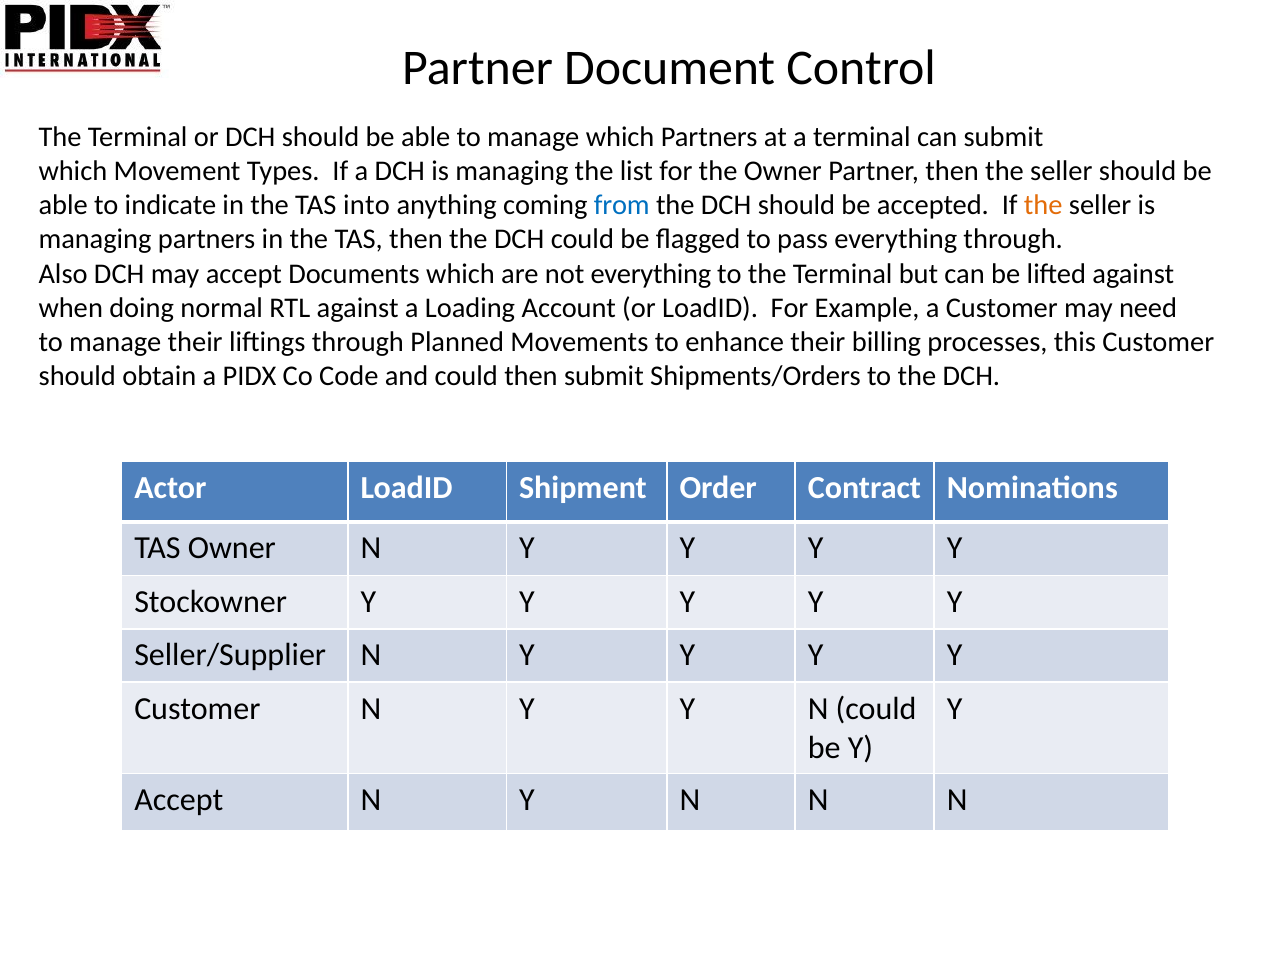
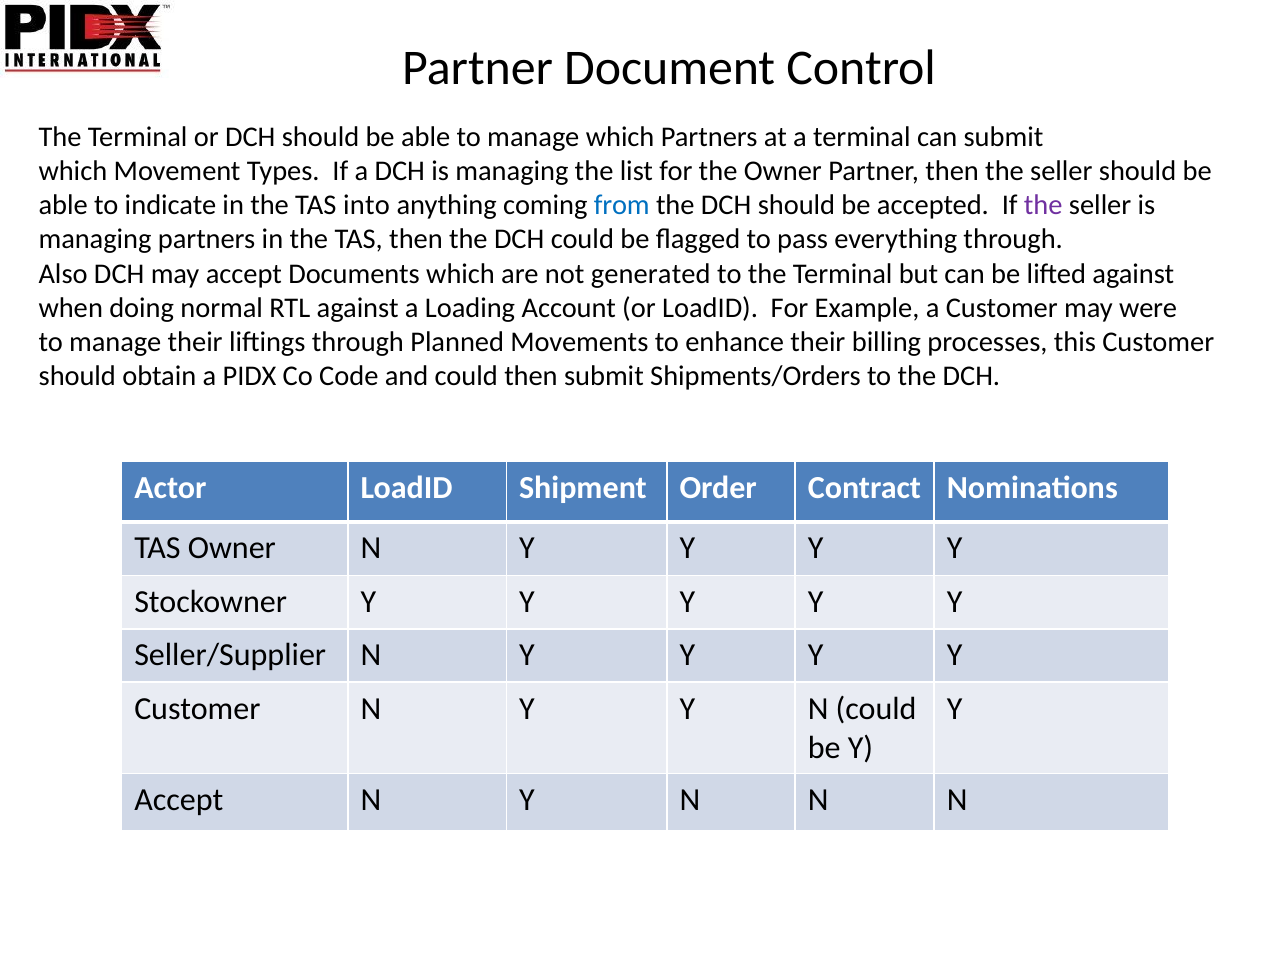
the at (1043, 205) colour: orange -> purple
not everything: everything -> generated
need: need -> were
